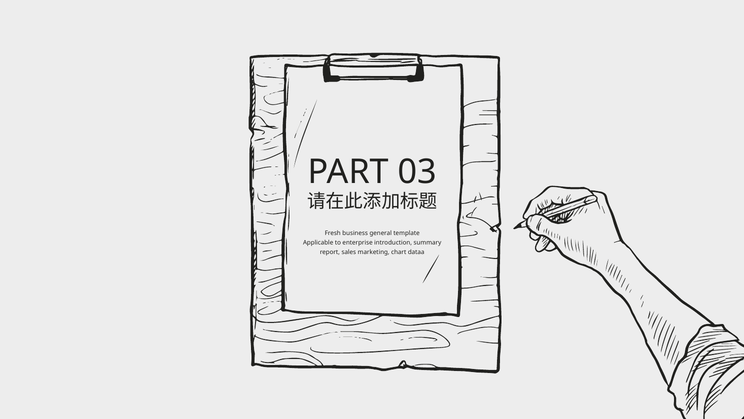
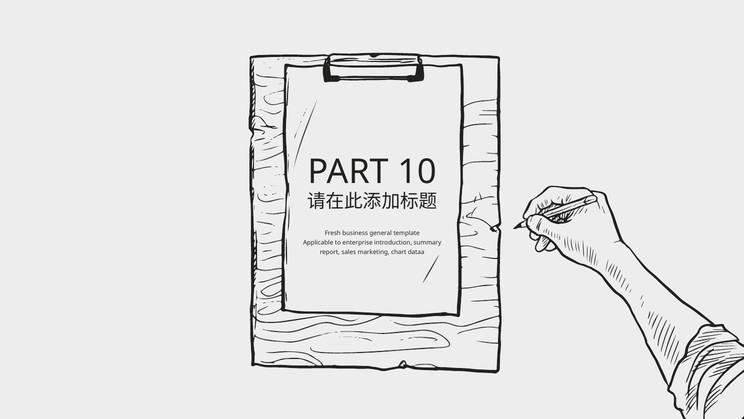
03: 03 -> 10
